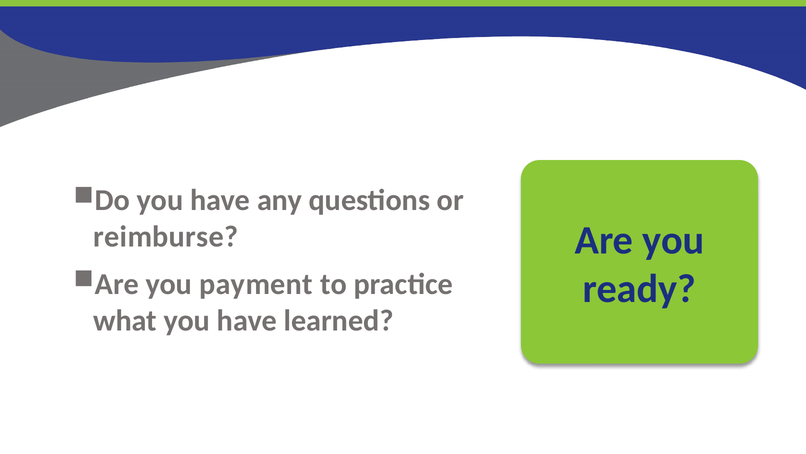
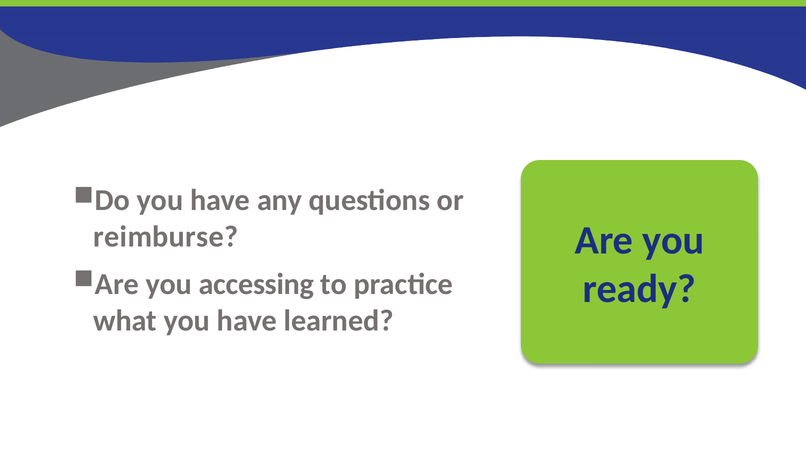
payment: payment -> accessing
